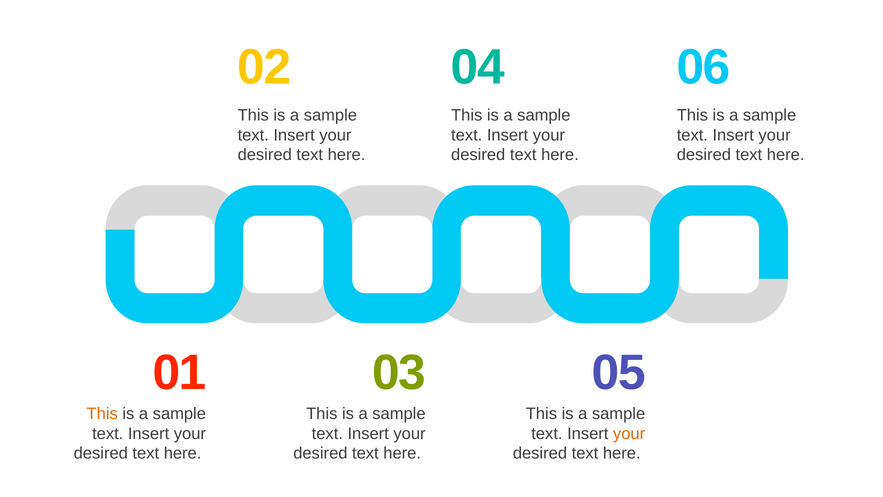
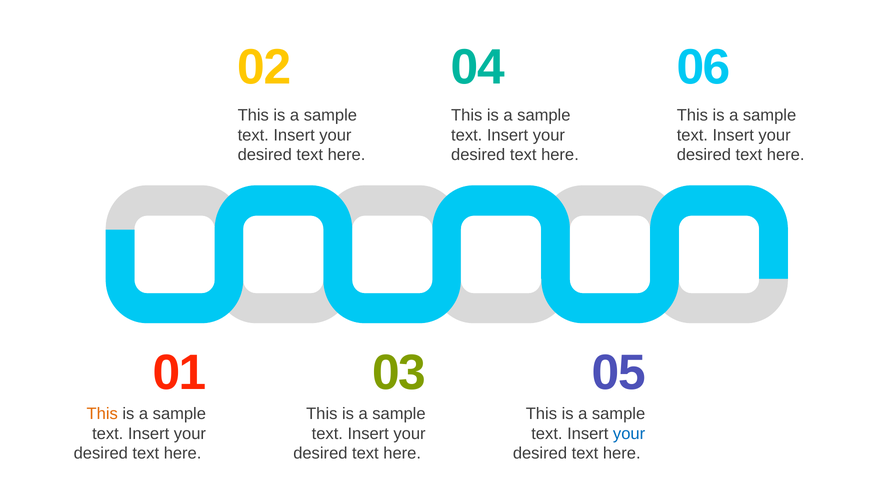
your at (629, 433) colour: orange -> blue
